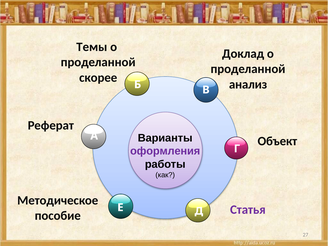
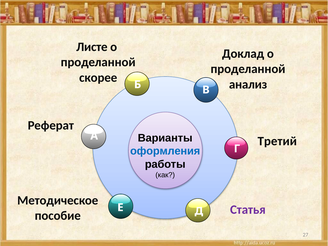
Темы: Темы -> Листе
Объект: Объект -> Третий
оформления colour: purple -> blue
